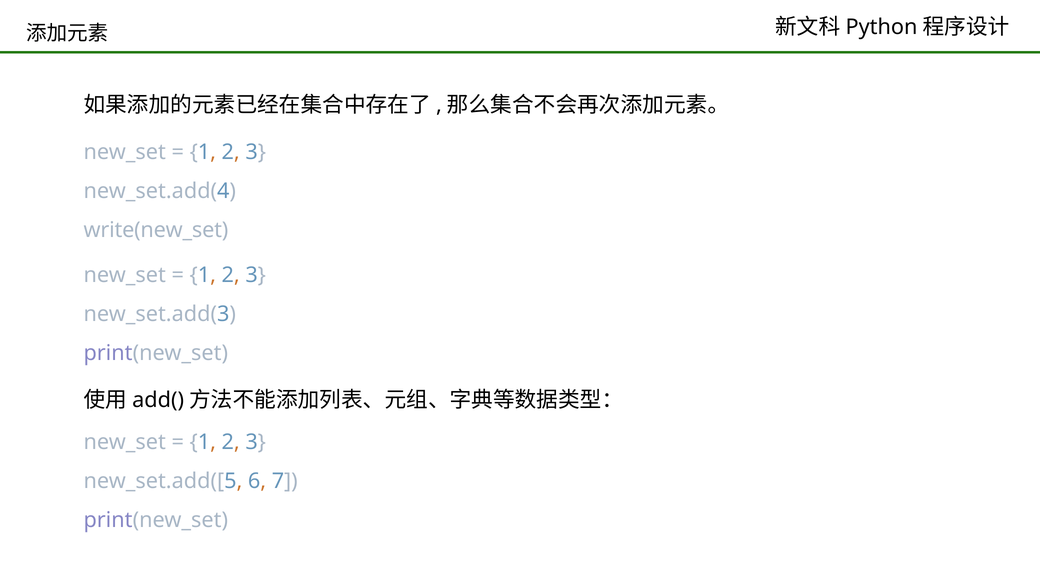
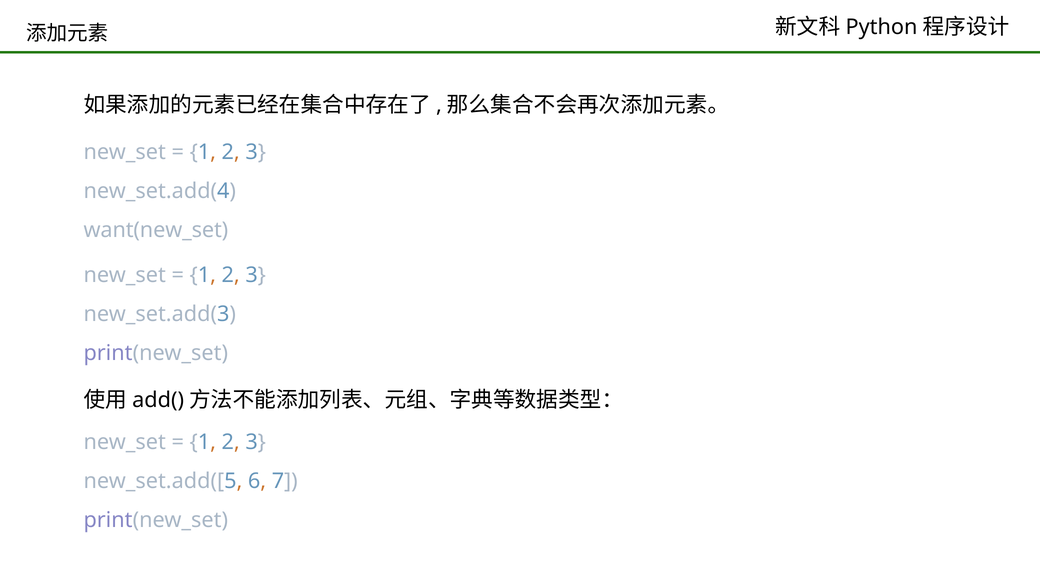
write(new_set: write(new_set -> want(new_set
